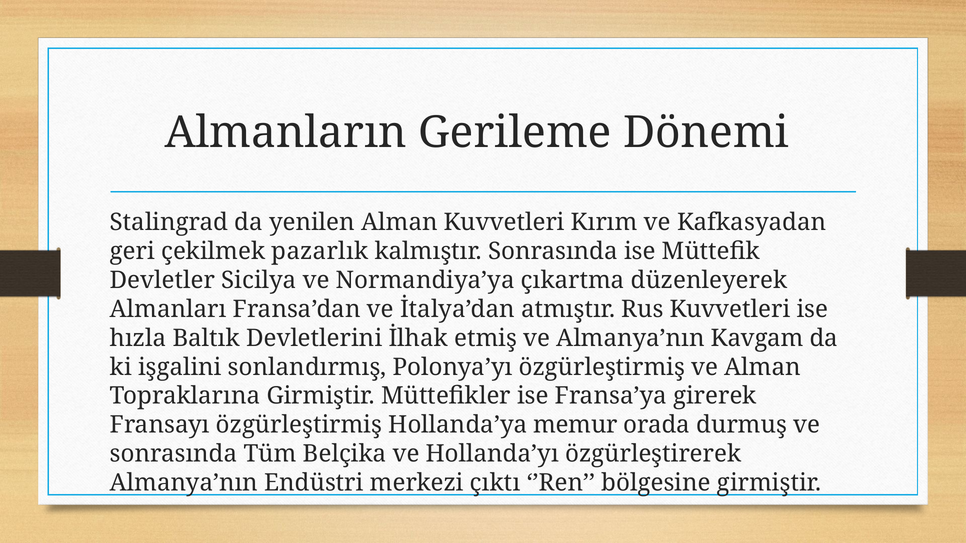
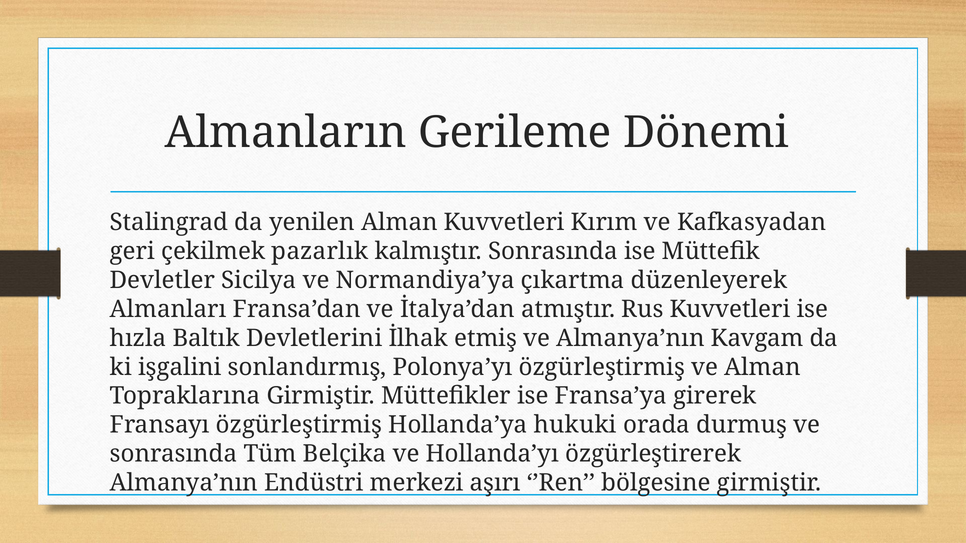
memur: memur -> hukuki
çıktı: çıktı -> aşırı
